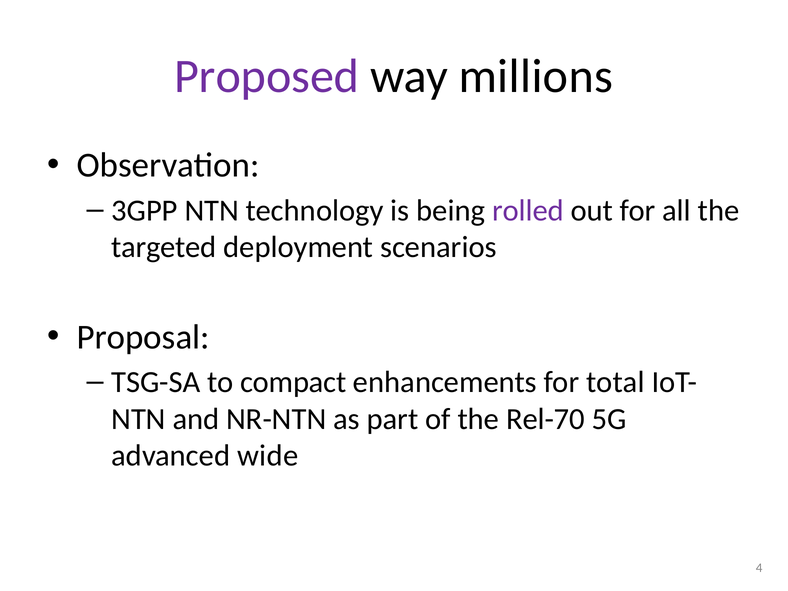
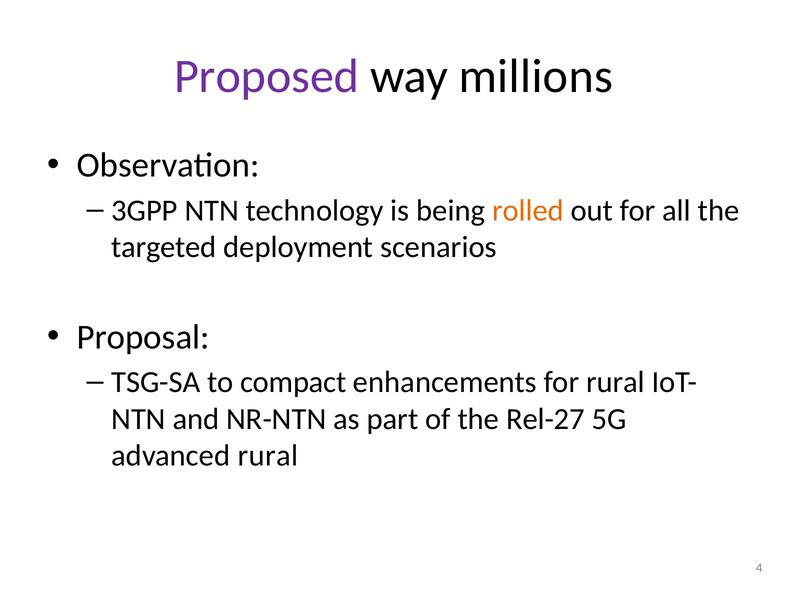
rolled colour: purple -> orange
for total: total -> rural
Rel-70: Rel-70 -> Rel-27
advanced wide: wide -> rural
